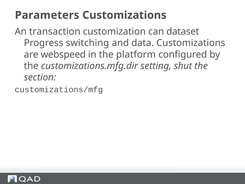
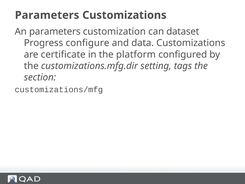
An transaction: transaction -> parameters
switching: switching -> configure
webspeed: webspeed -> certificate
shut: shut -> tags
